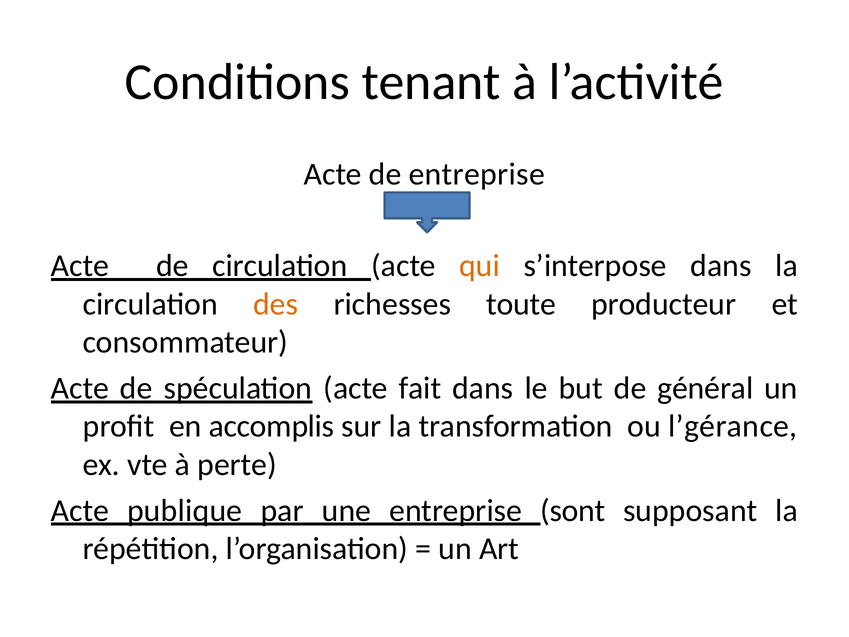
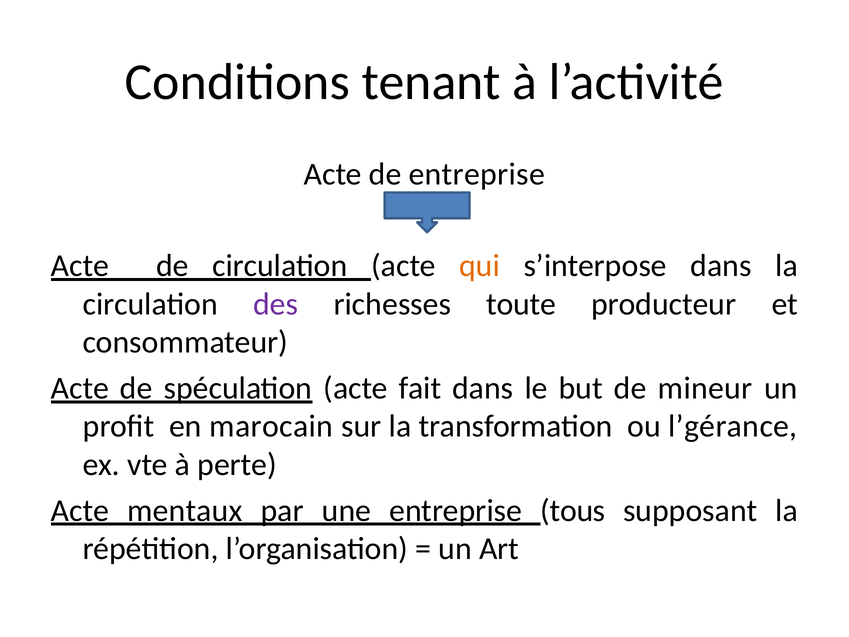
des colour: orange -> purple
général: général -> mineur
accomplis: accomplis -> marocain
publique: publique -> mentaux
sont: sont -> tous
